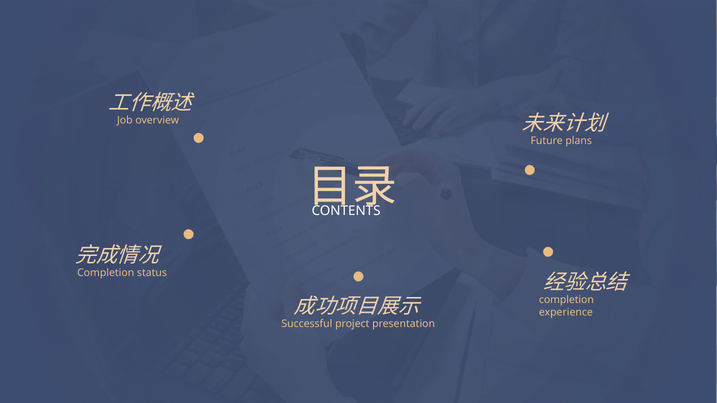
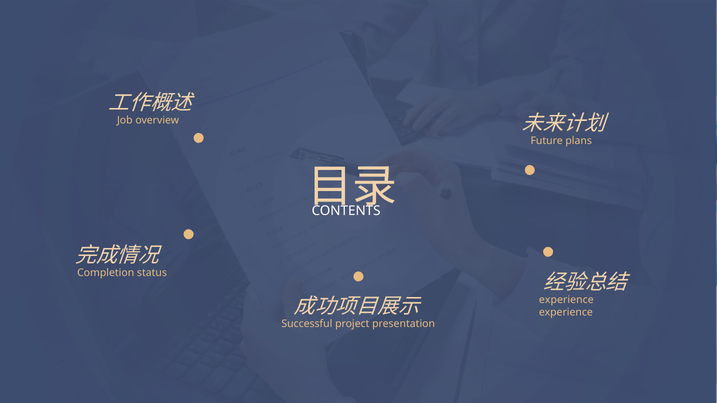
completion at (566, 300): completion -> experience
